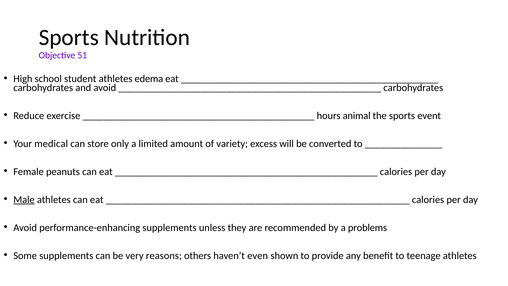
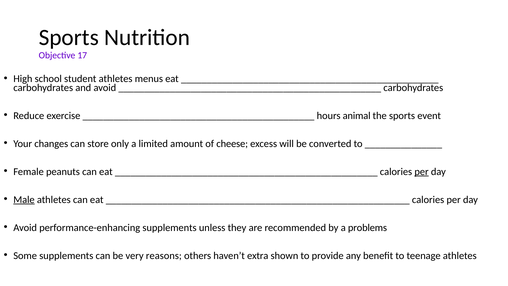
51: 51 -> 17
edema: edema -> menus
medical: medical -> changes
variety: variety -> cheese
per at (422, 171) underline: none -> present
even: even -> extra
